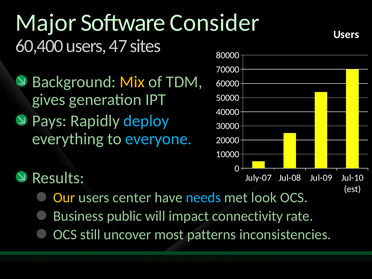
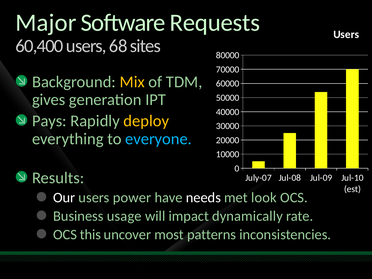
Consider: Consider -> Requests
47: 47 -> 68
deploy colour: light blue -> yellow
Our colour: yellow -> white
center: center -> power
needs colour: light blue -> white
public: public -> usage
connectivity: connectivity -> dynamically
still: still -> this
